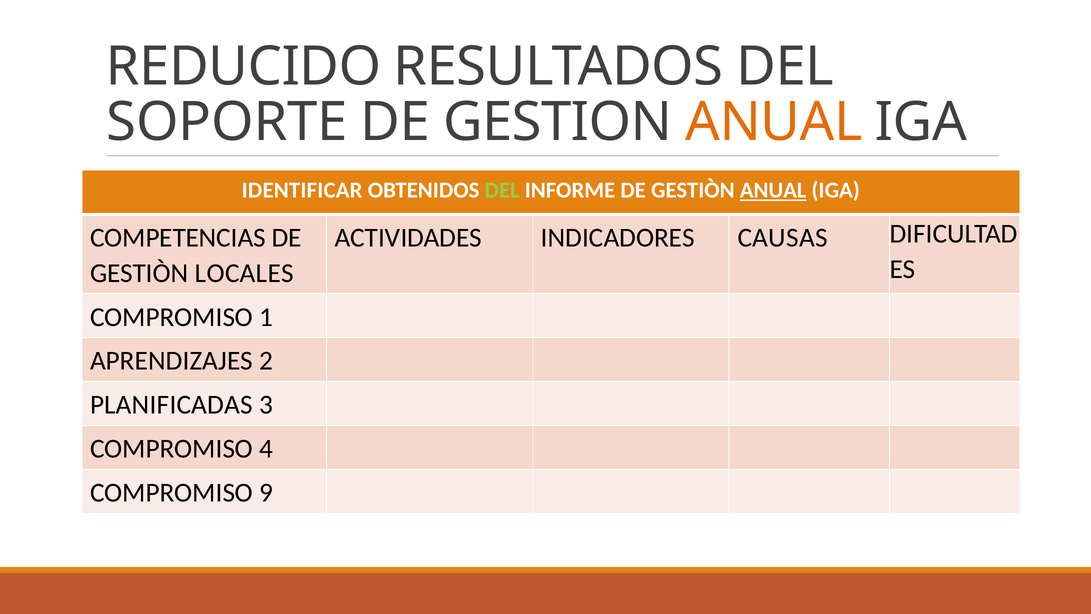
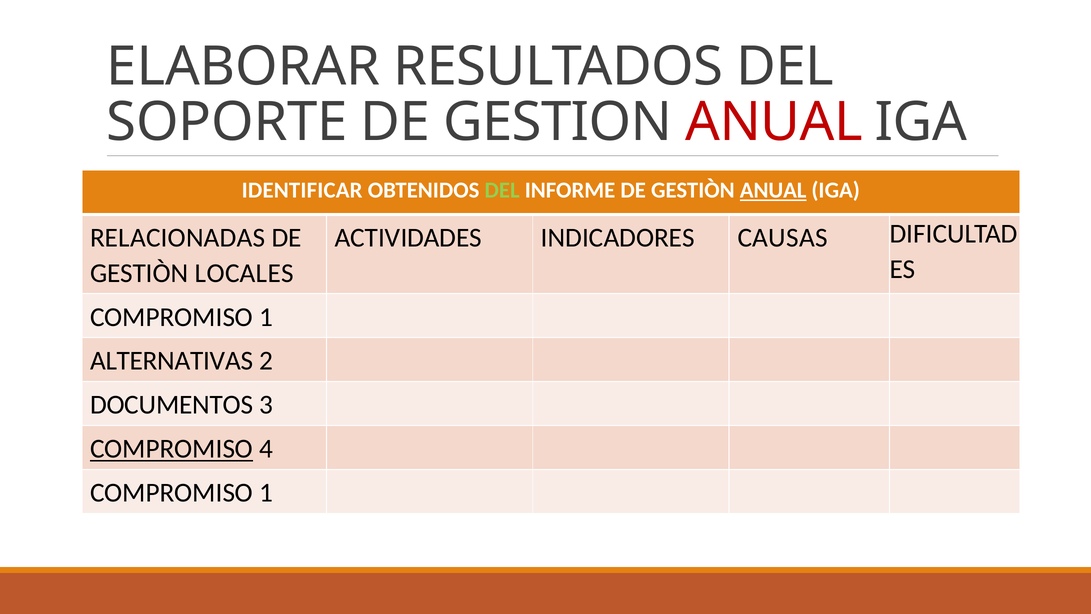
REDUCIDO: REDUCIDO -> ELABORAR
ANUAL at (774, 122) colour: orange -> red
COMPETENCIAS: COMPETENCIAS -> RELACIONADAS
APRENDIZAJES: APRENDIZAJES -> ALTERNATIVAS
PLANIFICADAS: PLANIFICADAS -> DOCUMENTOS
COMPROMISO at (172, 449) underline: none -> present
9 at (266, 493): 9 -> 1
